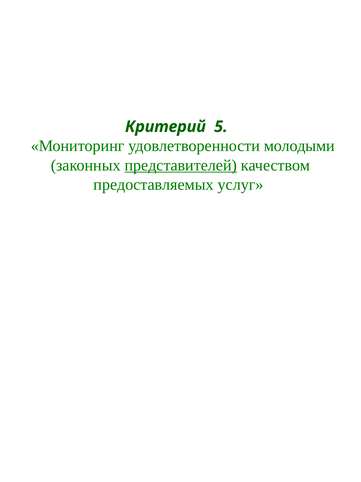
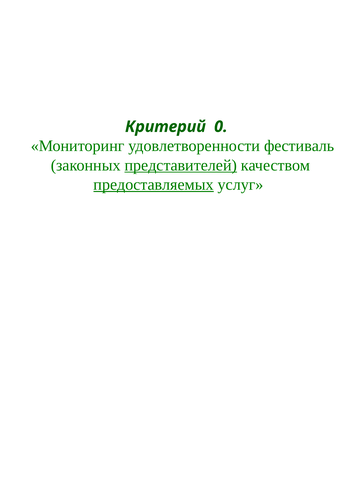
5: 5 -> 0
молодыми: молодыми -> фестиваль
предоставляемых underline: none -> present
